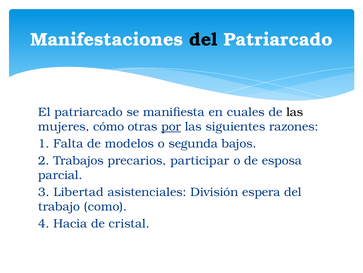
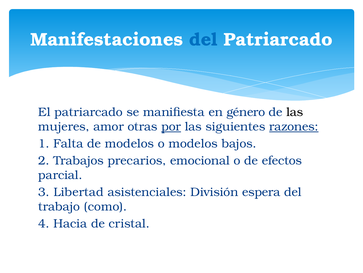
del at (203, 40) colour: black -> blue
cuales: cuales -> género
cómo: cómo -> amor
razones underline: none -> present
o segunda: segunda -> modelos
participar: participar -> emocional
esposa: esposa -> efectos
